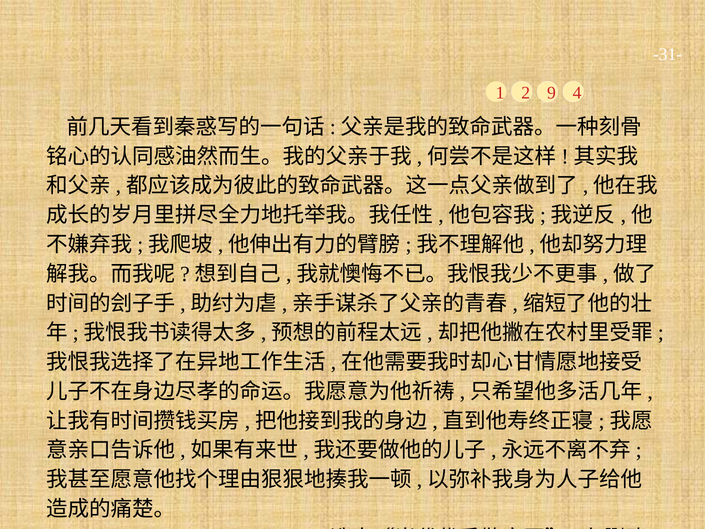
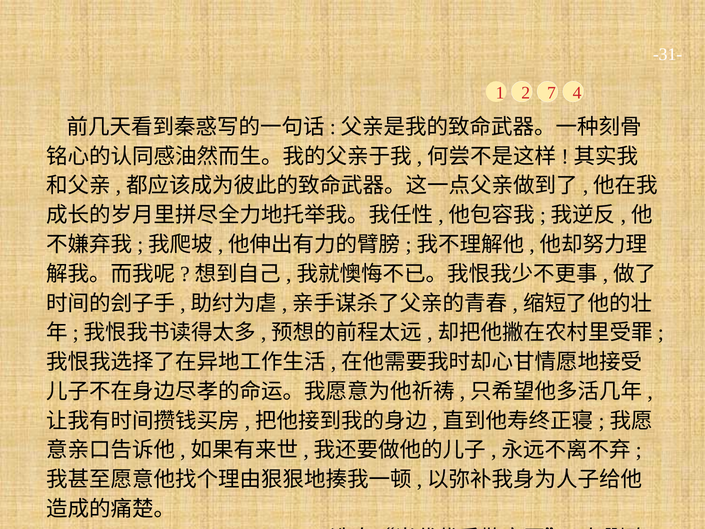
9: 9 -> 7
